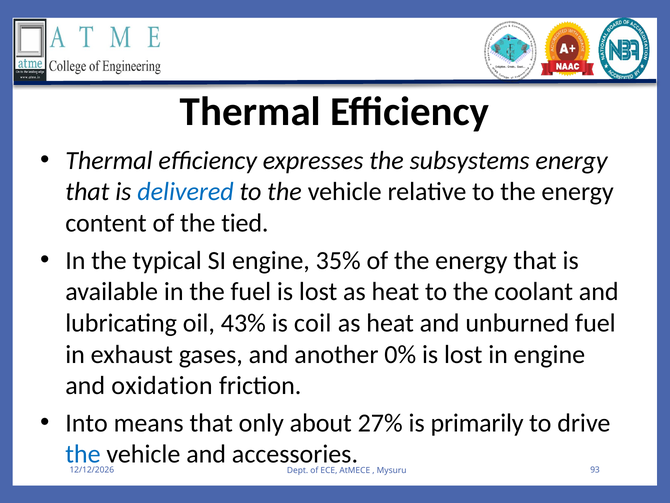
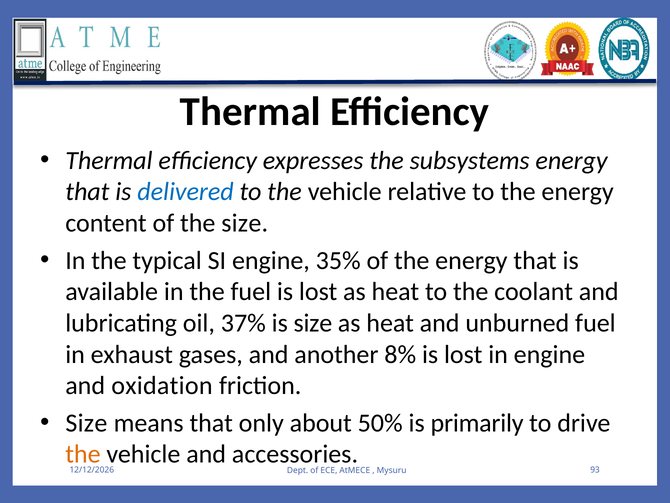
the tied: tied -> size
43%: 43% -> 37%
is coil: coil -> size
0%: 0% -> 8%
Into at (87, 423): Into -> Size
27%: 27% -> 50%
the at (83, 454) colour: blue -> orange
